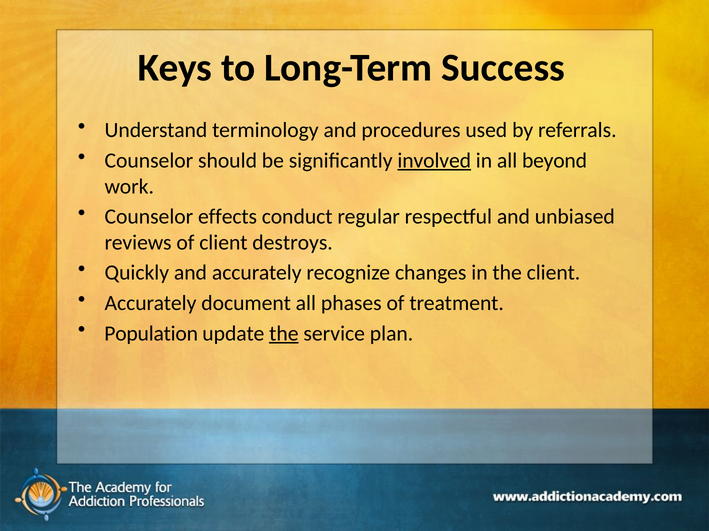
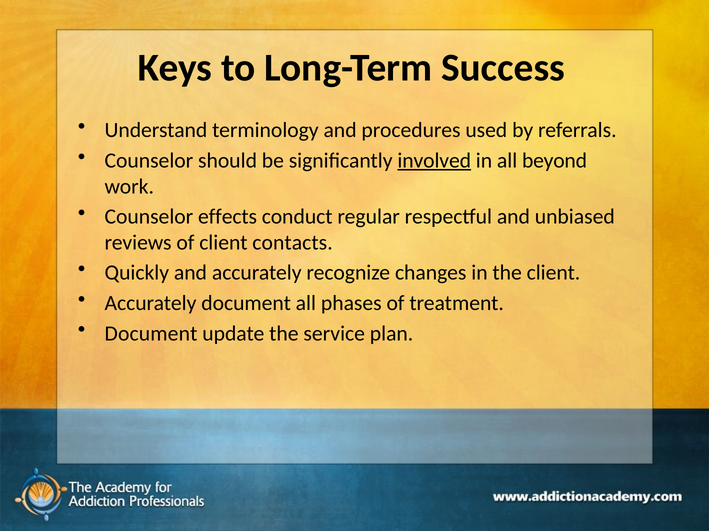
destroys: destroys -> contacts
Population at (151, 334): Population -> Document
the at (284, 334) underline: present -> none
